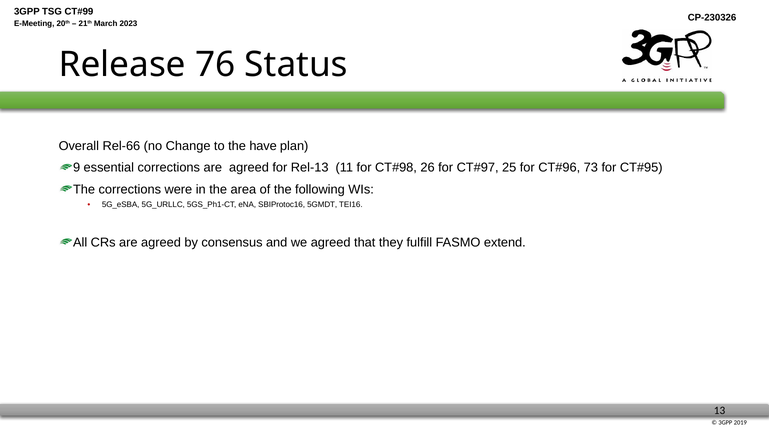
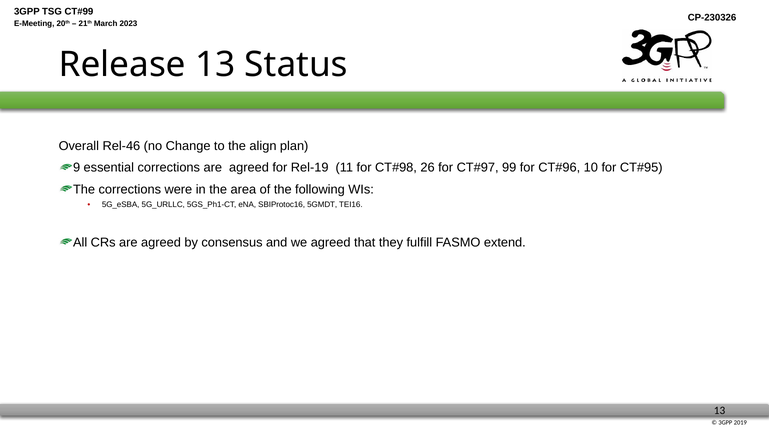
Release 76: 76 -> 13
Rel-66: Rel-66 -> Rel-46
have: have -> align
Rel-13: Rel-13 -> Rel-19
25: 25 -> 99
73: 73 -> 10
